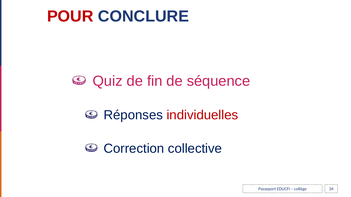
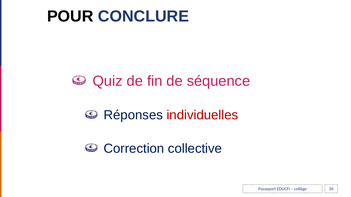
POUR colour: red -> black
